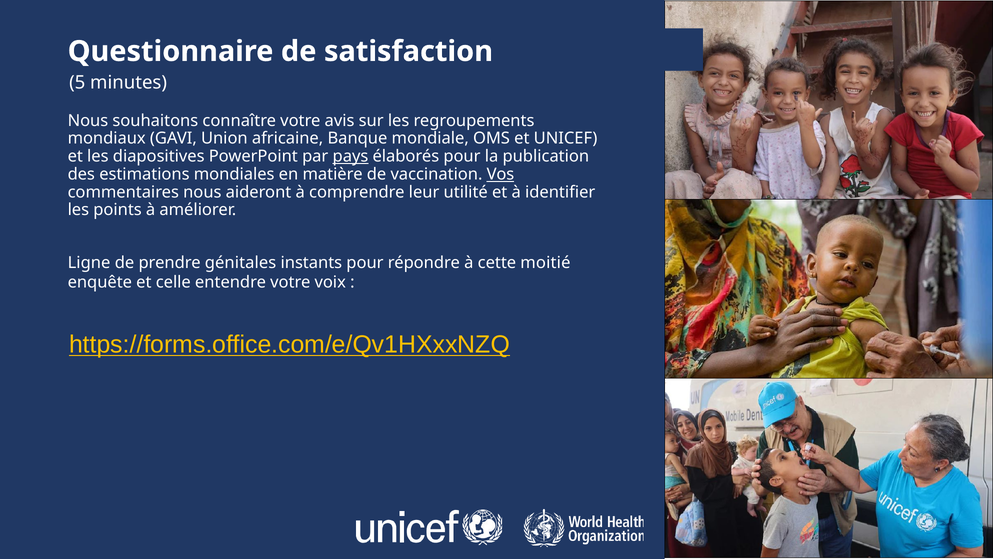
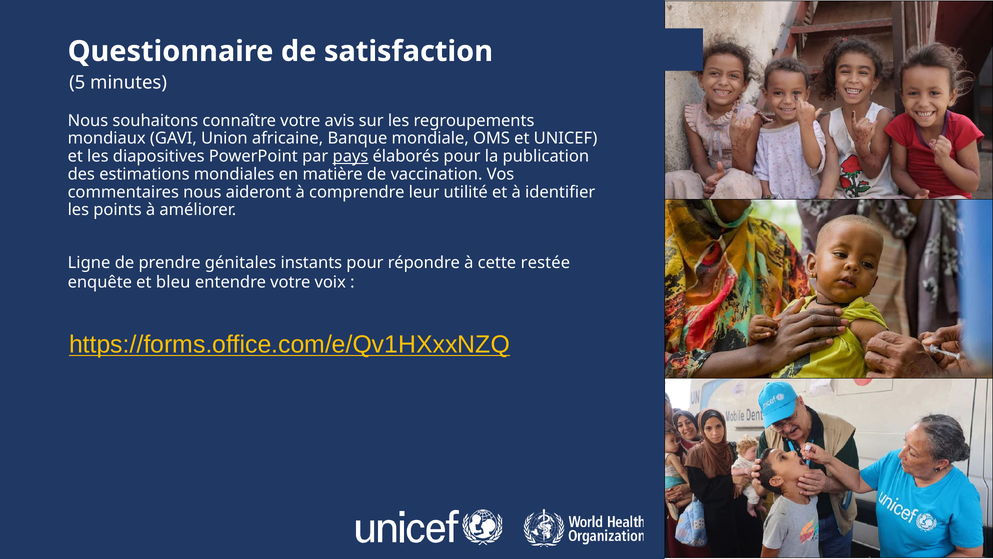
Vos underline: present -> none
moitié: moitié -> restée
celle: celle -> bleu
